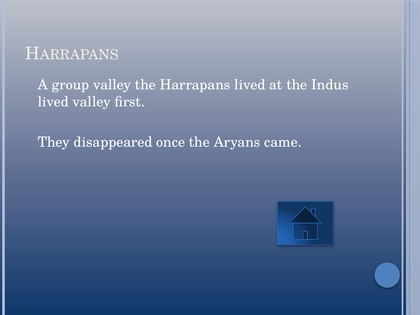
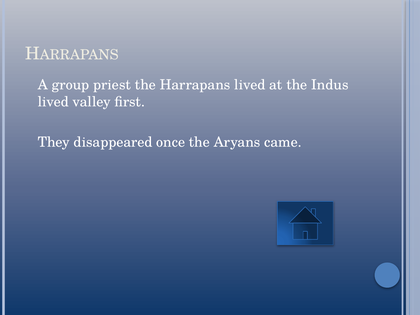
group valley: valley -> priest
